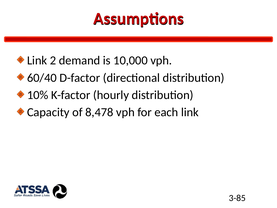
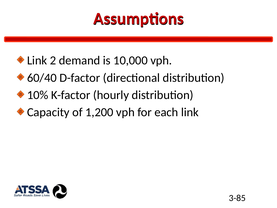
8,478: 8,478 -> 1,200
